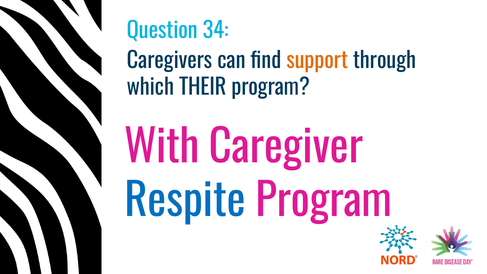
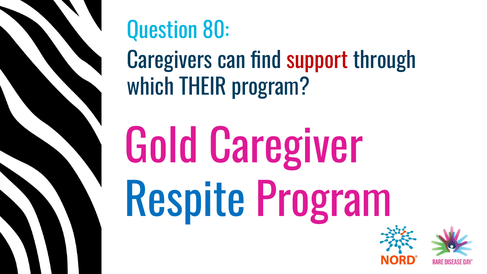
34: 34 -> 80
support colour: orange -> red
With: With -> Gold
